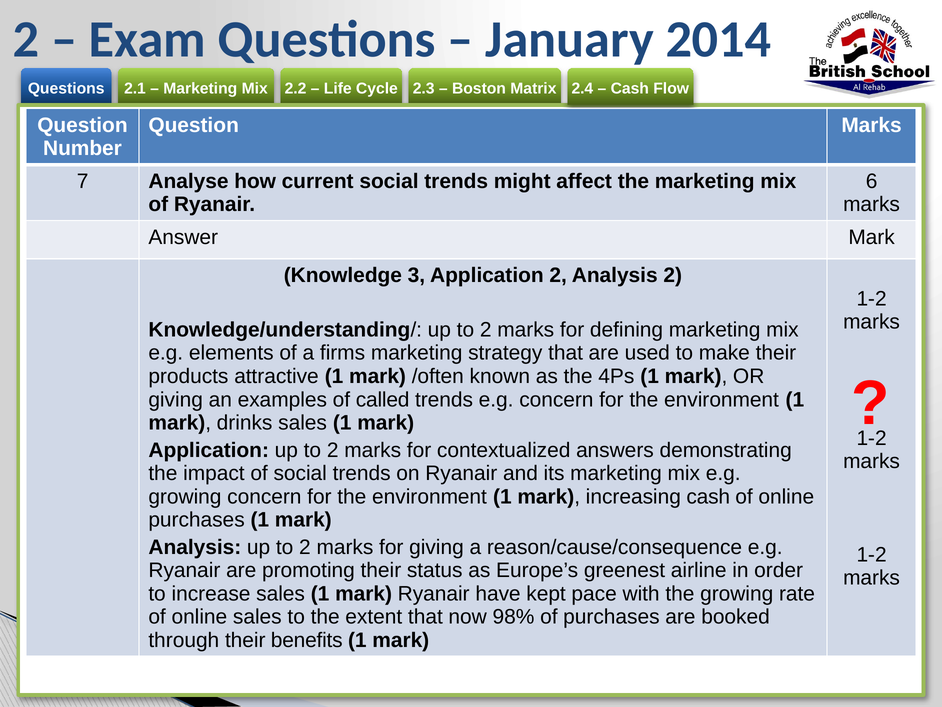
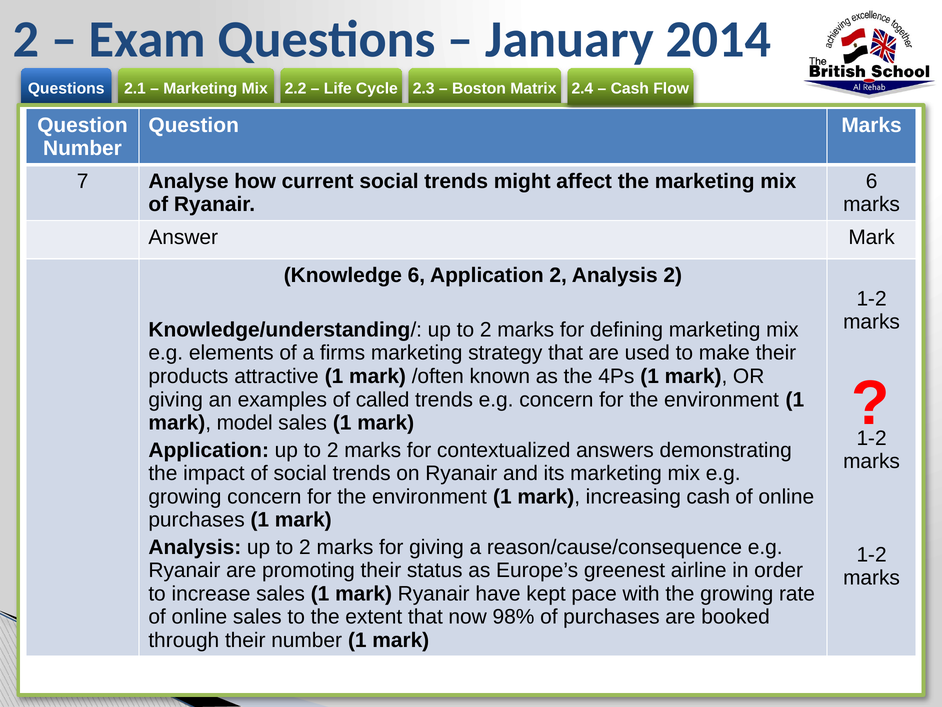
Knowledge 3: 3 -> 6
drinks: drinks -> model
their benefits: benefits -> number
